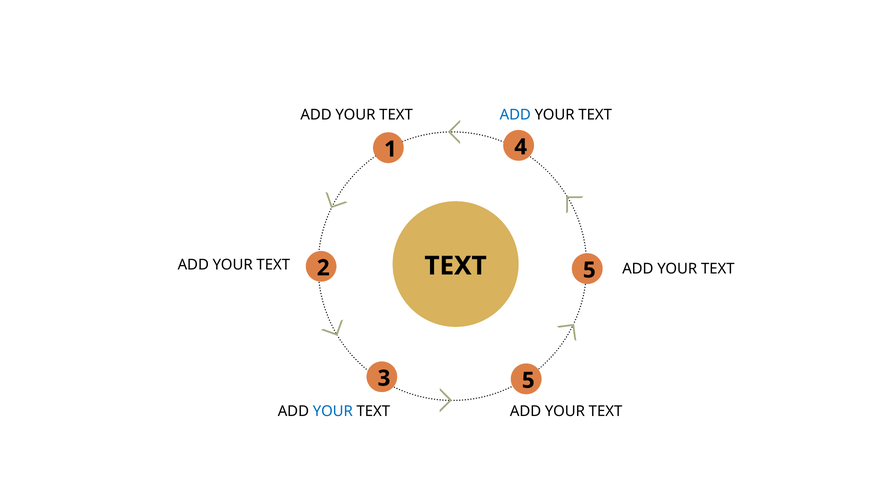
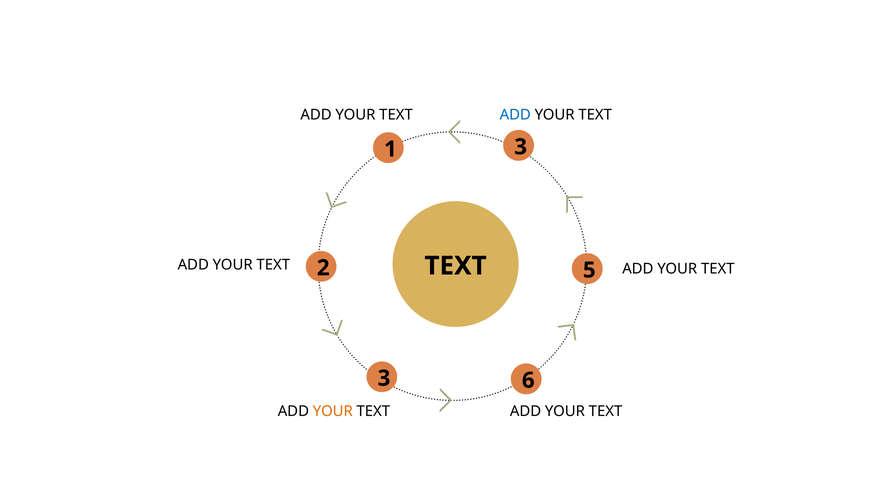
1 4: 4 -> 3
3 5: 5 -> 6
YOUR at (333, 411) colour: blue -> orange
